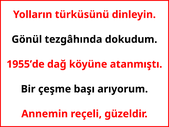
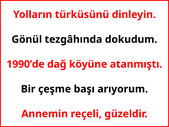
1955’de: 1955’de -> 1990’de
